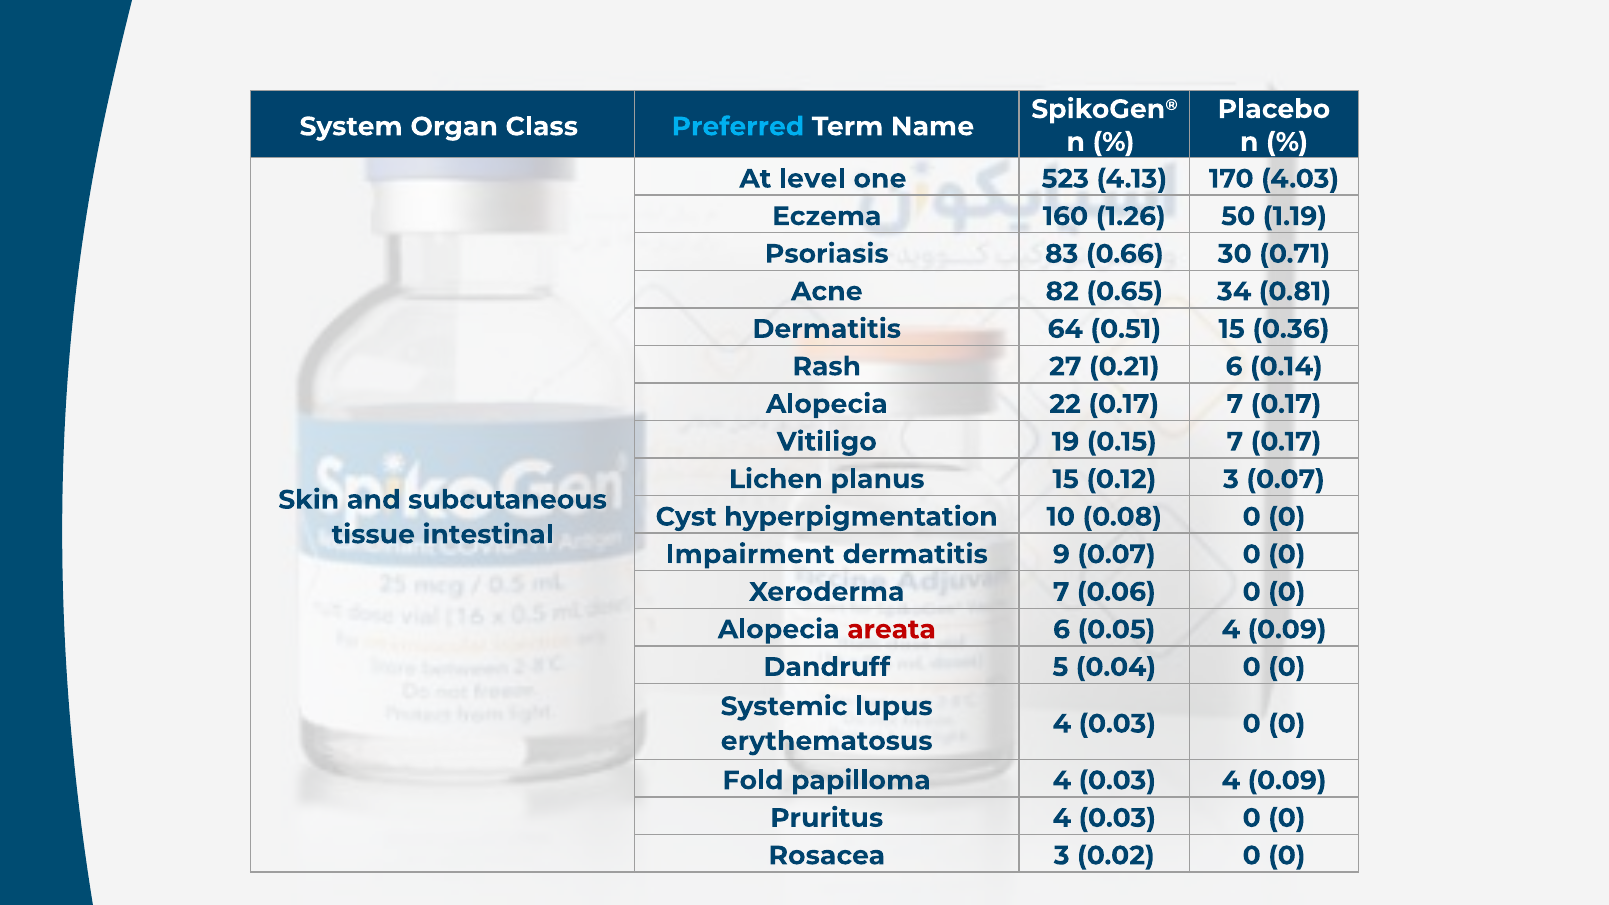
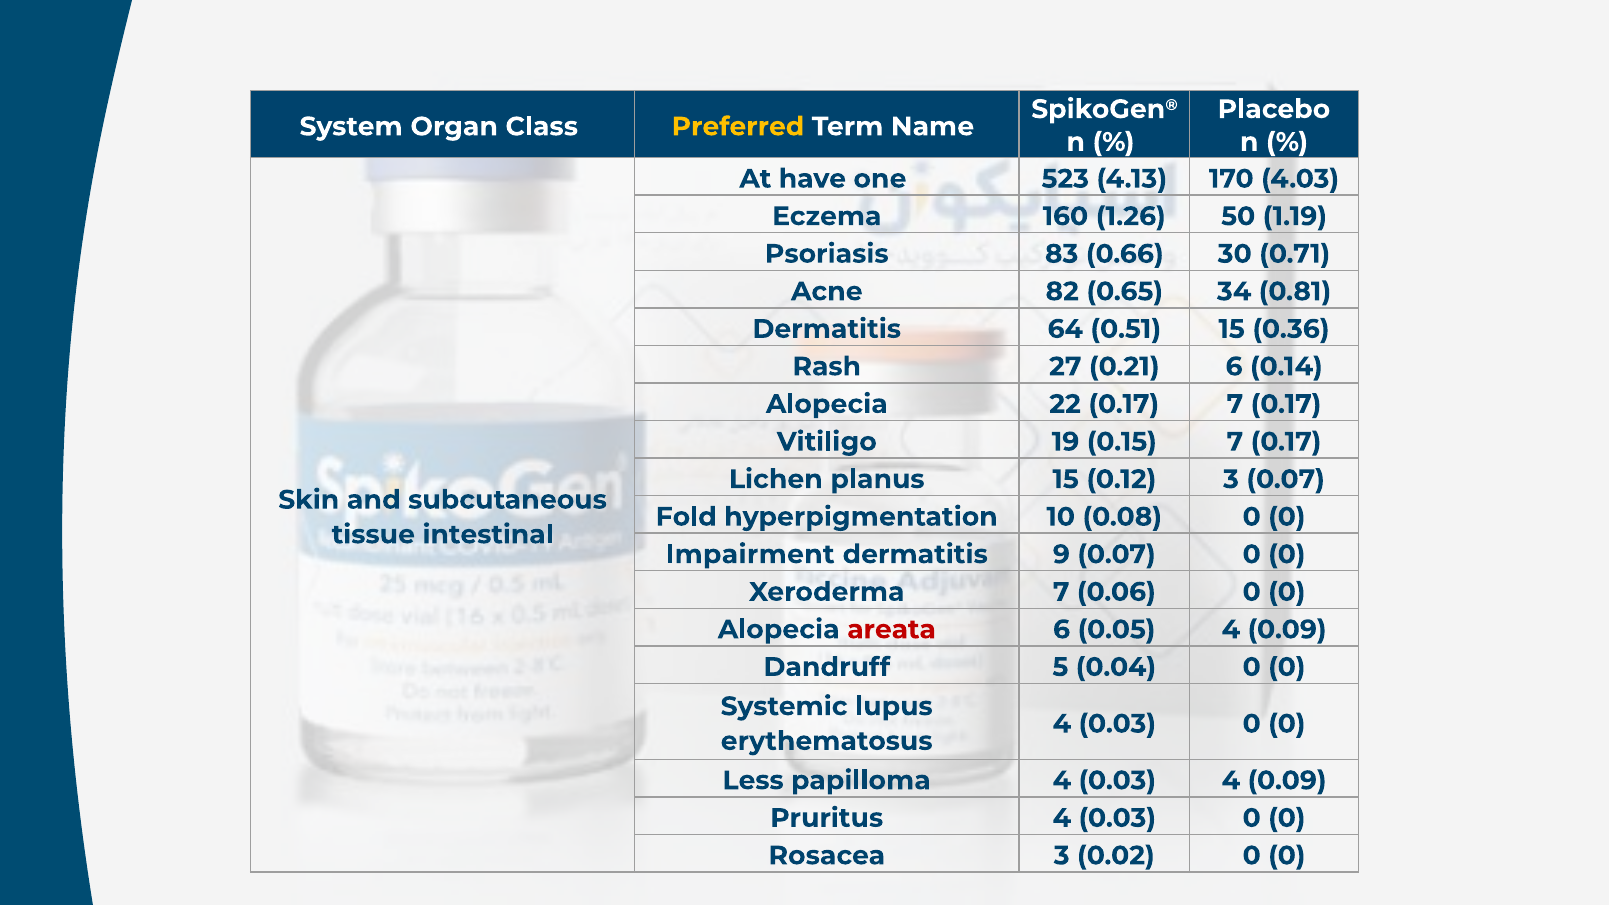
Preferred colour: light blue -> yellow
level: level -> have
Cyst: Cyst -> Fold
Fold: Fold -> Less
